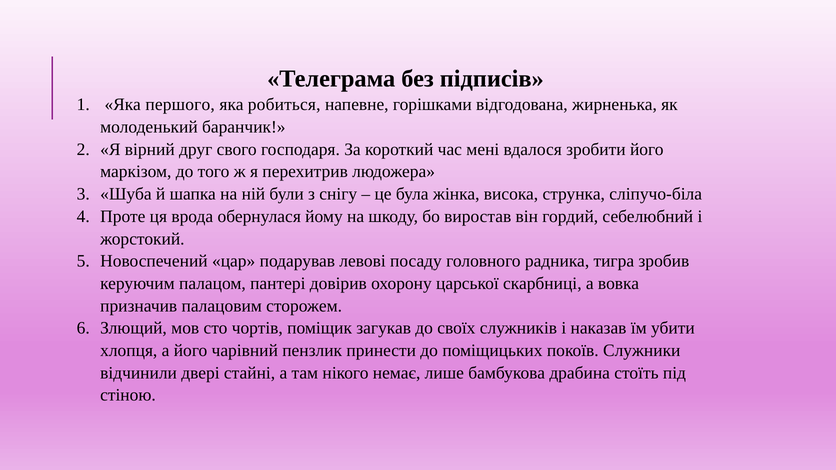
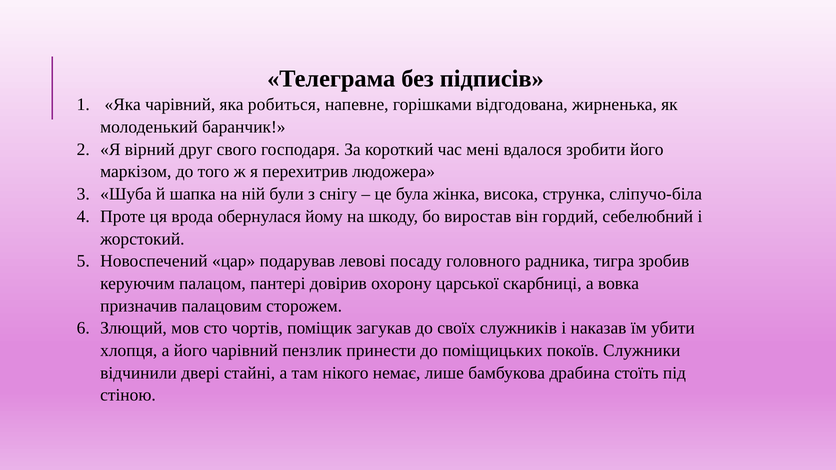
Яка першого: першого -> чарівний
